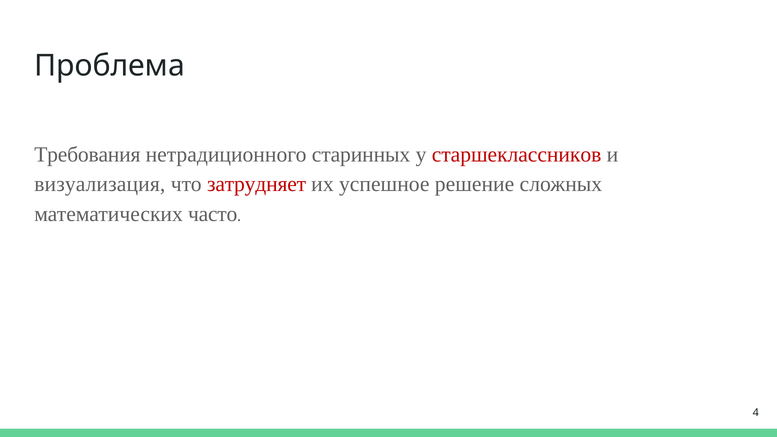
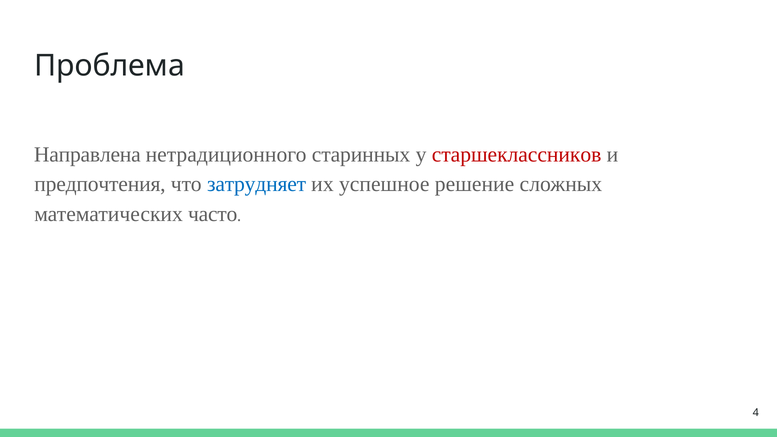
Требования: Требования -> Направлена
визуализация: визуализация -> предпочтения
затрудняет colour: red -> blue
